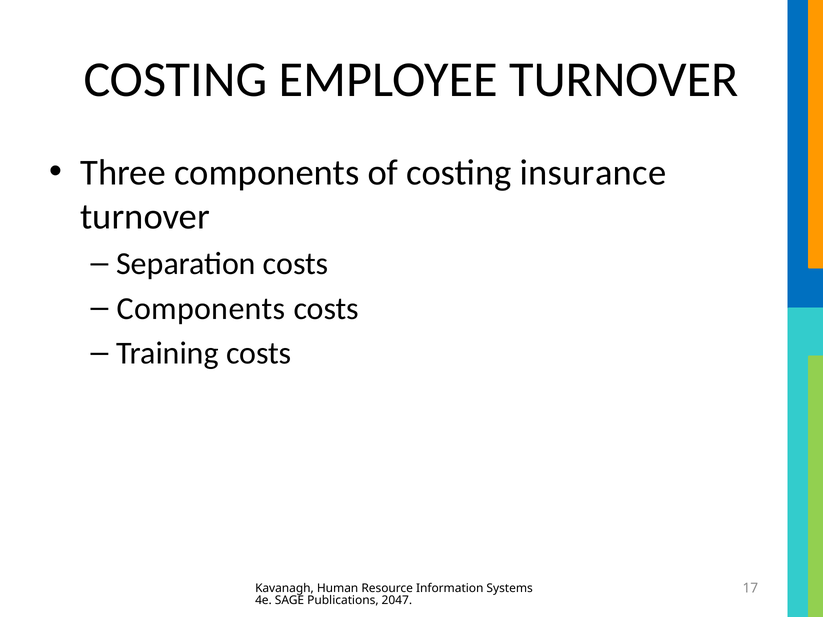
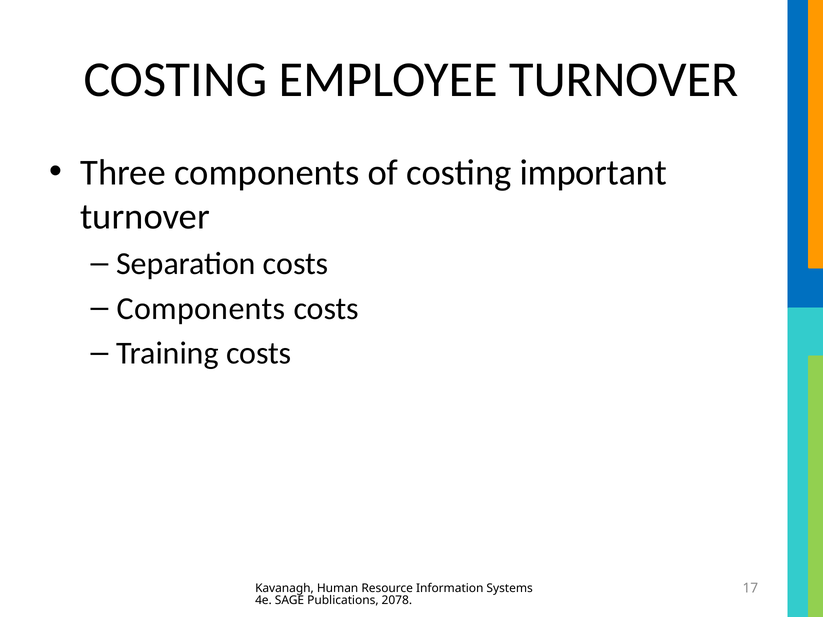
insurance: insurance -> important
2047: 2047 -> 2078
